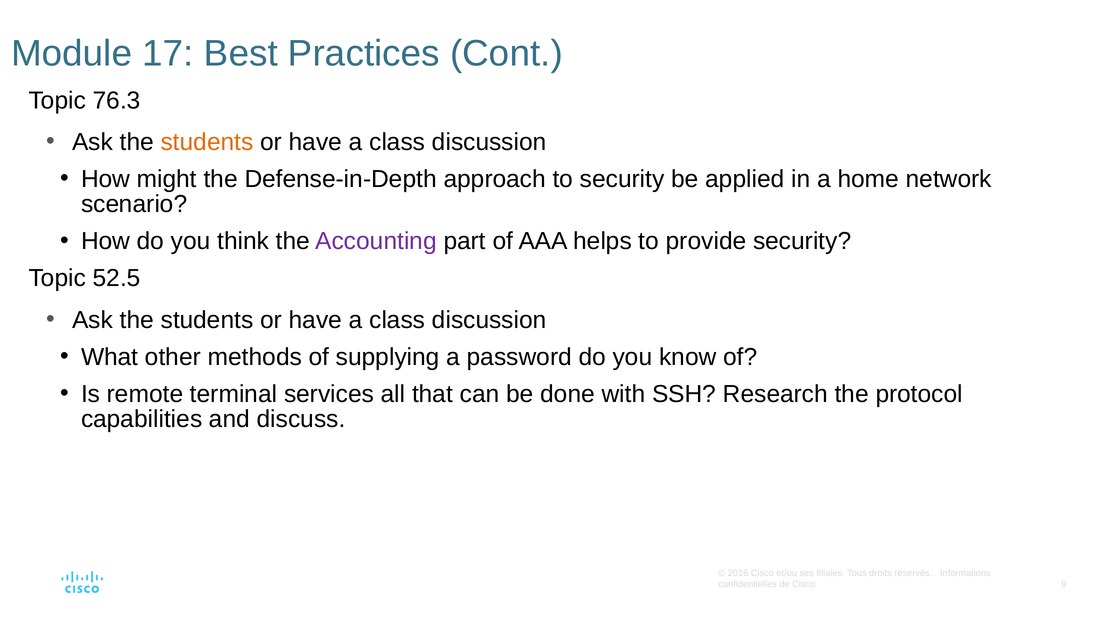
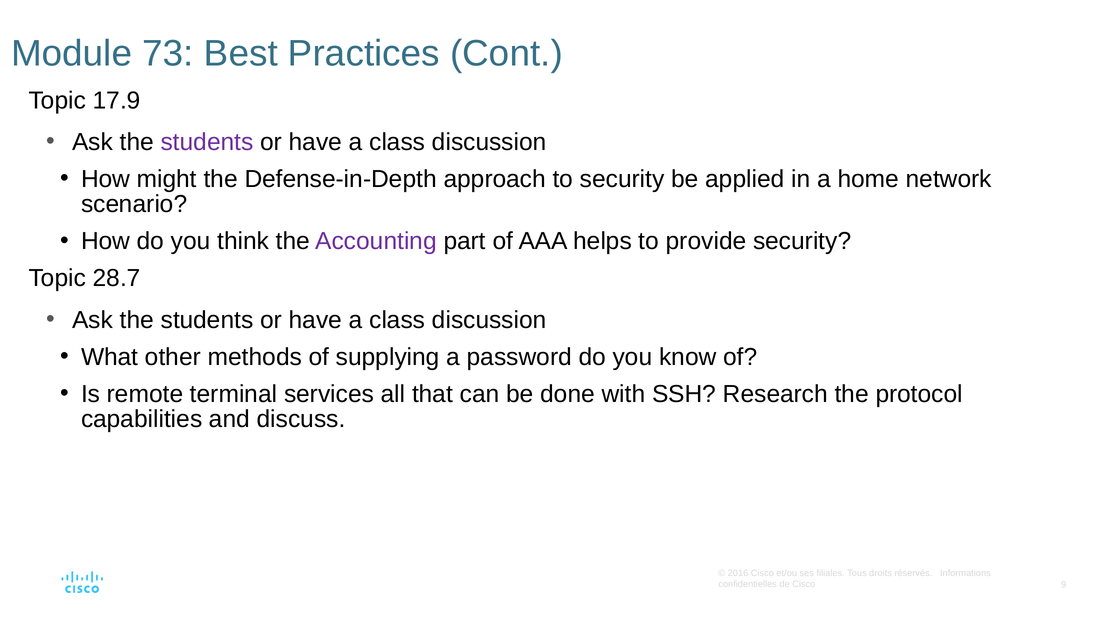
17: 17 -> 73
76.3: 76.3 -> 17.9
students at (207, 142) colour: orange -> purple
52.5: 52.5 -> 28.7
